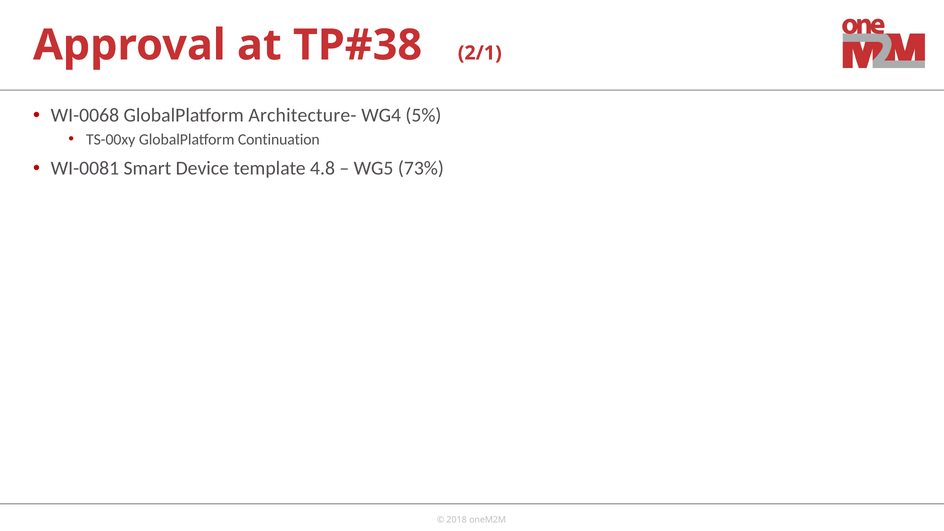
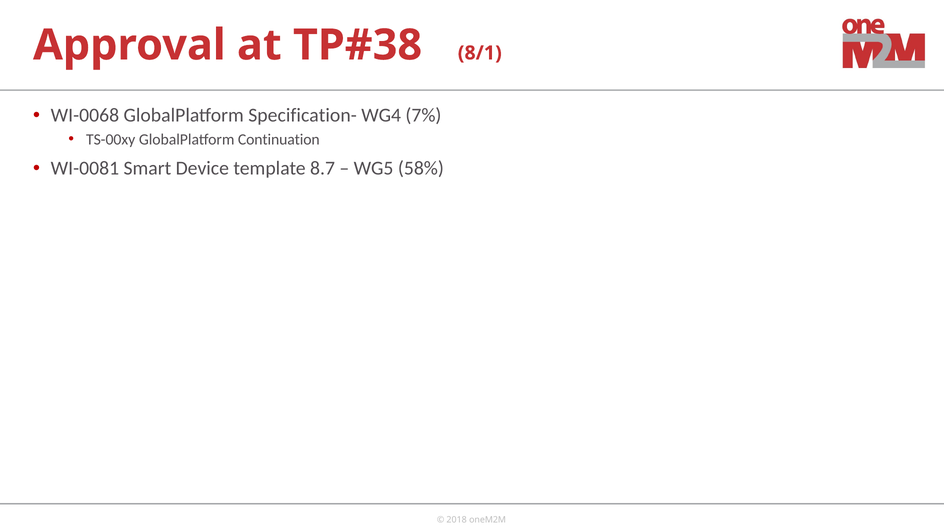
2/1: 2/1 -> 8/1
Architecture-: Architecture- -> Specification-
5%: 5% -> 7%
4.8: 4.8 -> 8.7
73%: 73% -> 58%
